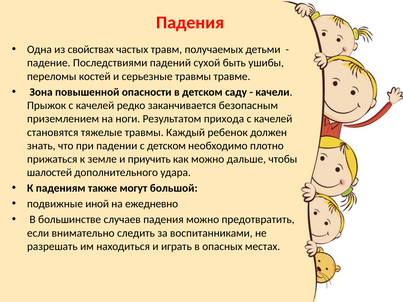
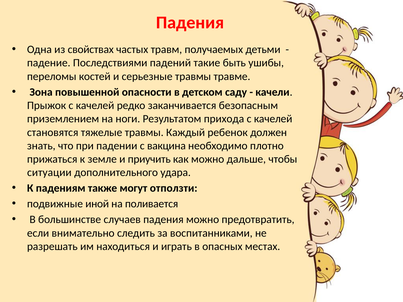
сухой: сухой -> такие
с детском: детском -> вакцина
шалостей: шалостей -> ситуации
большой: большой -> отползти
ежедневно: ежедневно -> поливается
